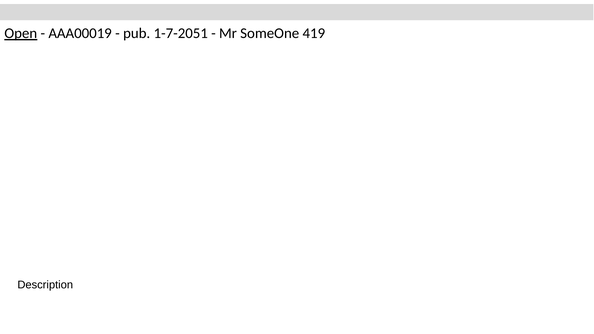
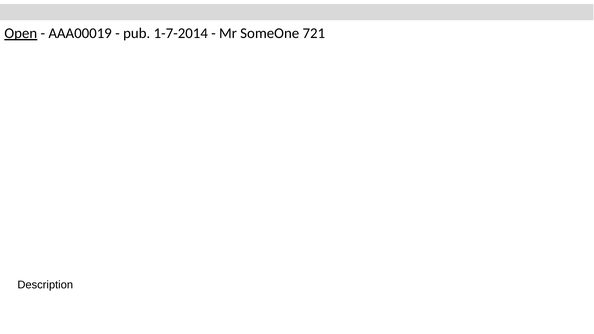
1-7-2051: 1-7-2051 -> 1-7-2014
419: 419 -> 721
